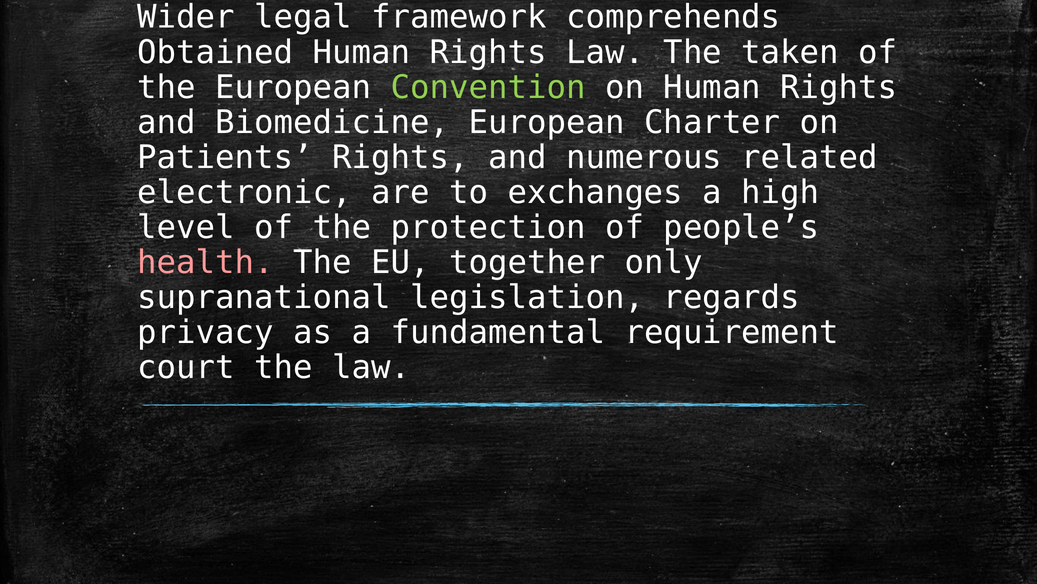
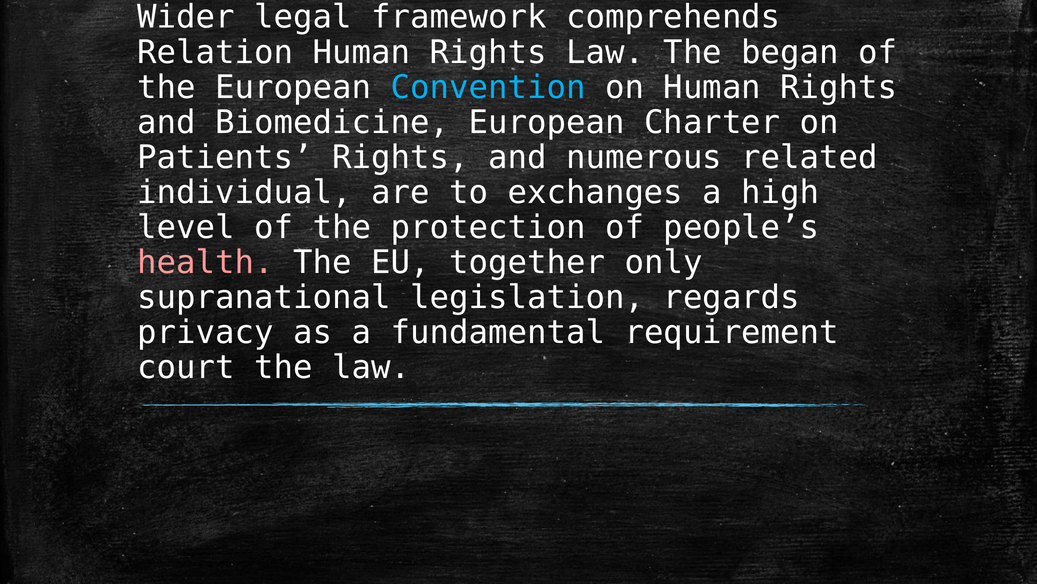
Obtained: Obtained -> Relation
taken: taken -> began
Convention colour: light green -> light blue
electronic: electronic -> individual
